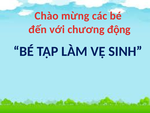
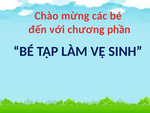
động: động -> phần
